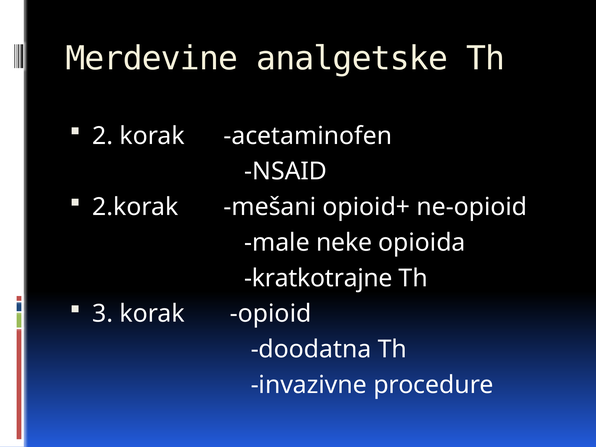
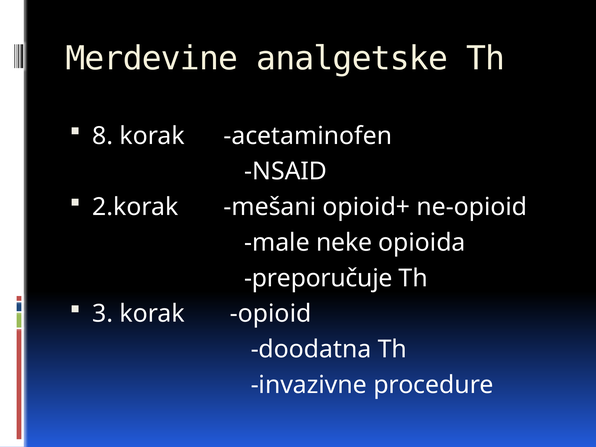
2: 2 -> 8
kratkotrajne: kratkotrajne -> preporučuje
